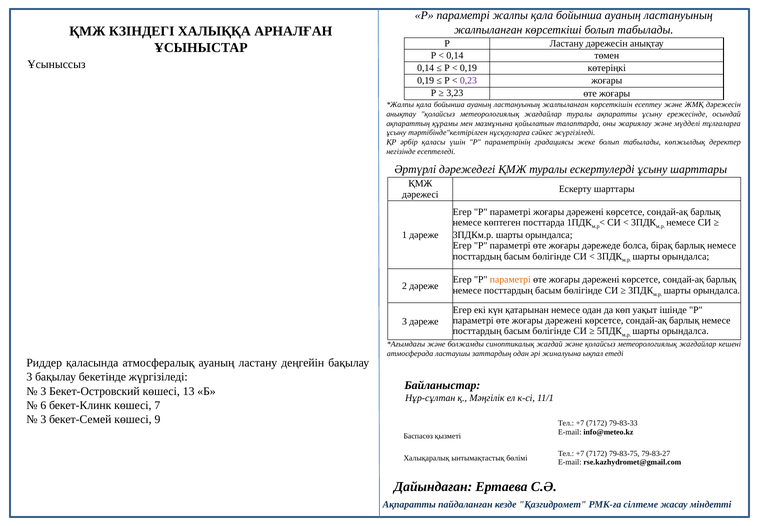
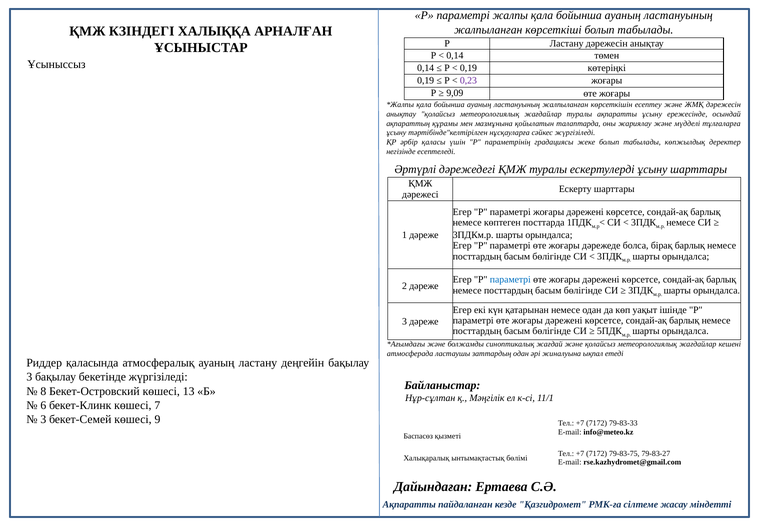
3,23: 3,23 -> 9,09
параметрі at (510, 279) colour: orange -> blue
3 at (43, 391): 3 -> 8
